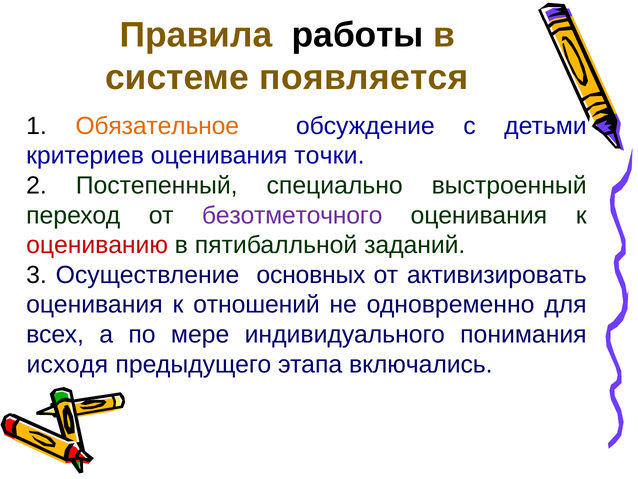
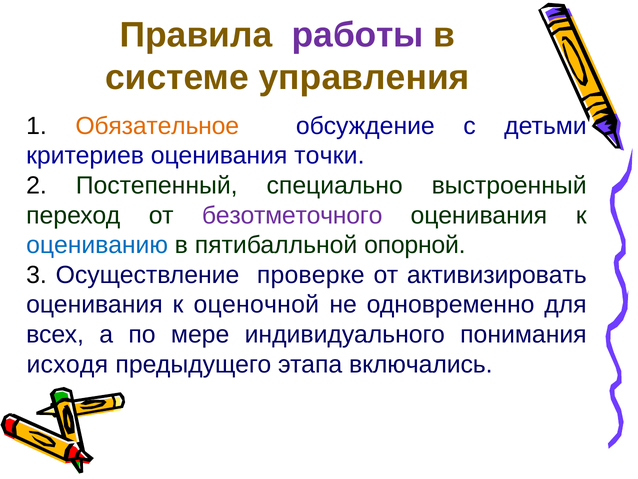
работы colour: black -> purple
появляется: появляется -> управления
оцениванию colour: red -> blue
заданий: заданий -> опорной
основных: основных -> проверке
отношений: отношений -> оценочной
